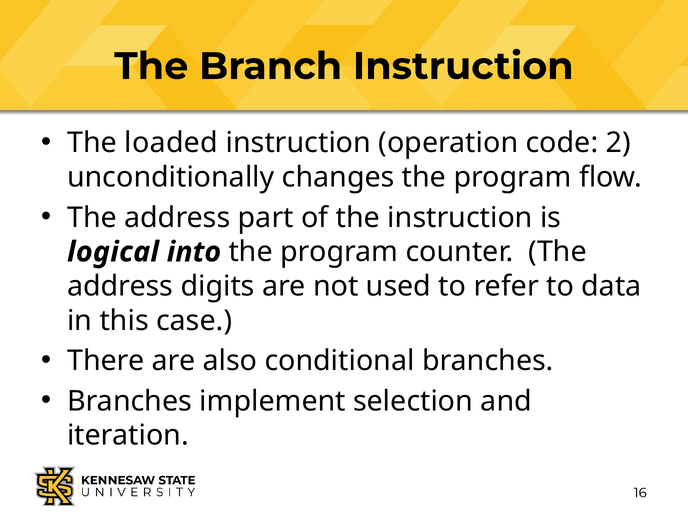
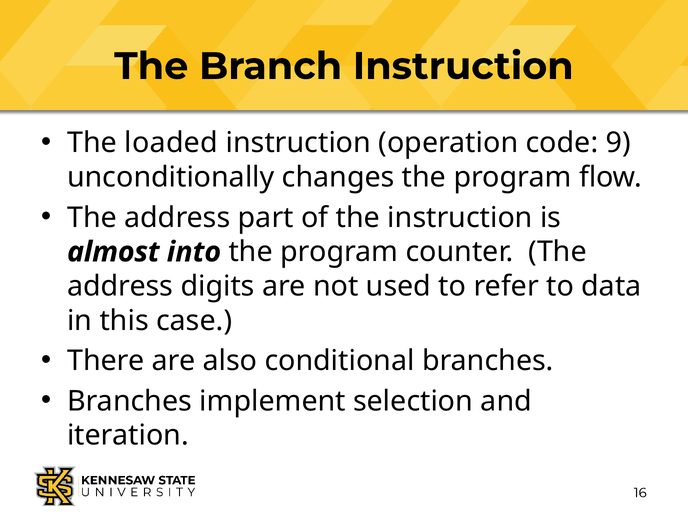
2: 2 -> 9
logical: logical -> almost
